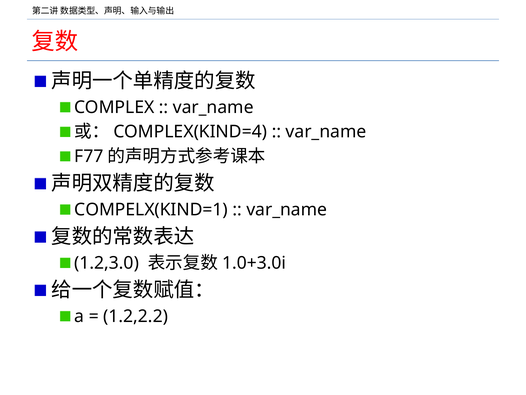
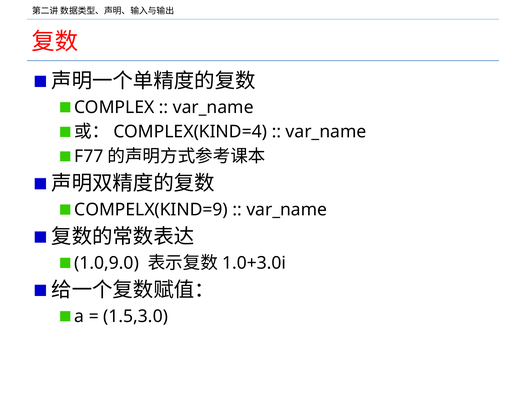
COMPELX(KIND=1: COMPELX(KIND=1 -> COMPELX(KIND=9
1.2,3.0: 1.2,3.0 -> 1.0,9.0
1.2,2.2: 1.2,2.2 -> 1.5,3.0
